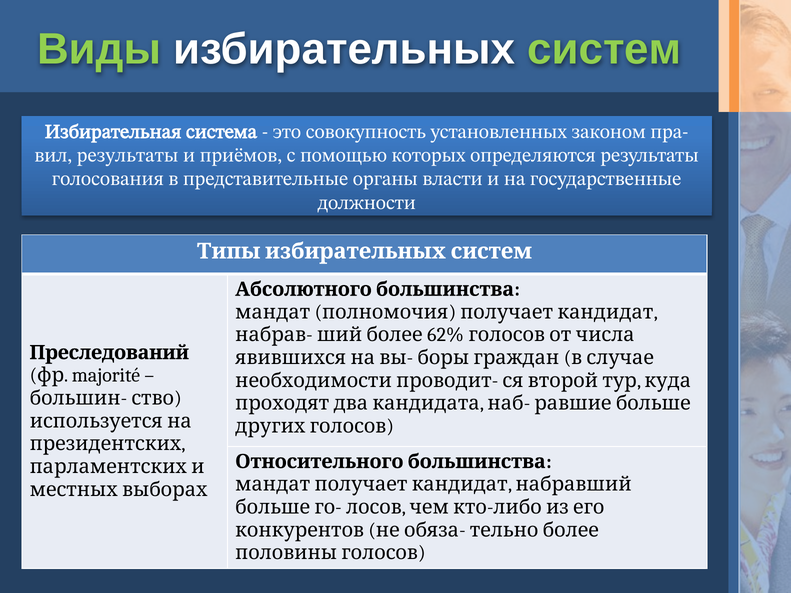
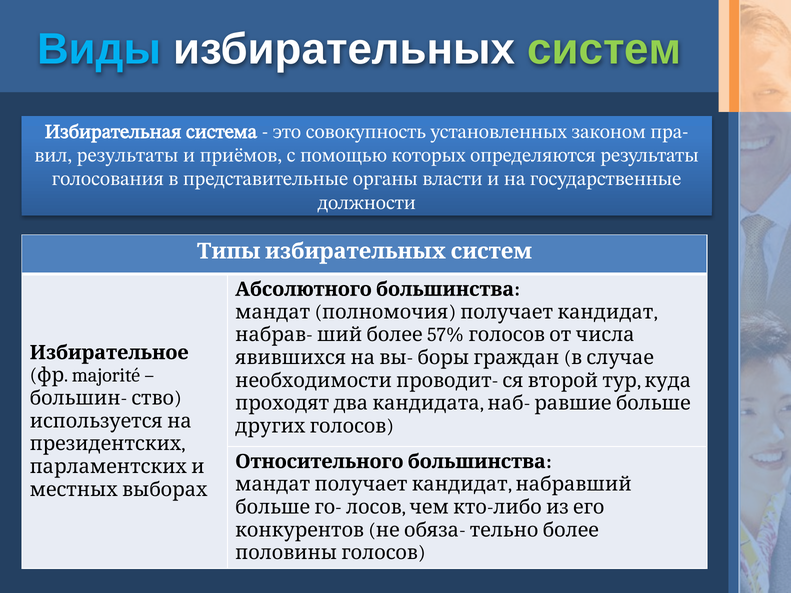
Виды colour: light green -> light blue
62%: 62% -> 57%
Преследований: Преследований -> Избирательное
